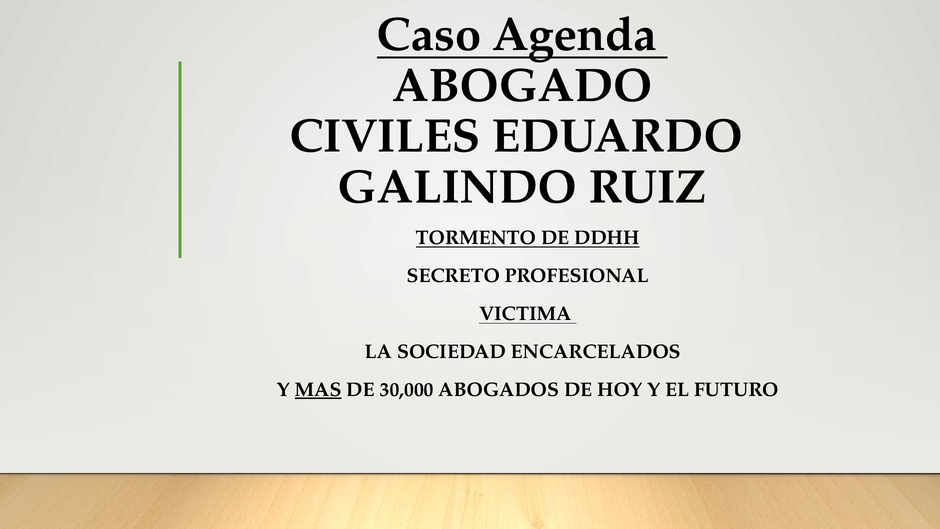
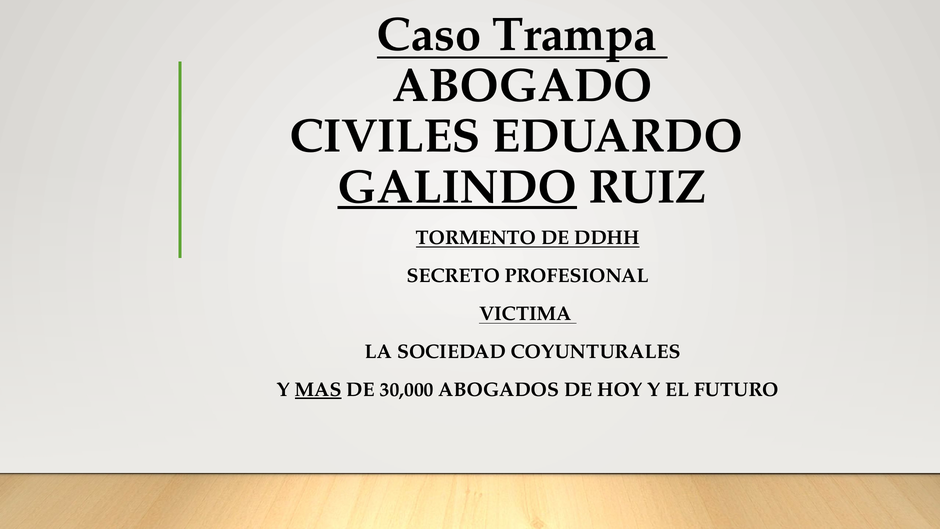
Agenda: Agenda -> Trampa
GALINDO underline: none -> present
ENCARCELADOS: ENCARCELADOS -> COYUNTURALES
